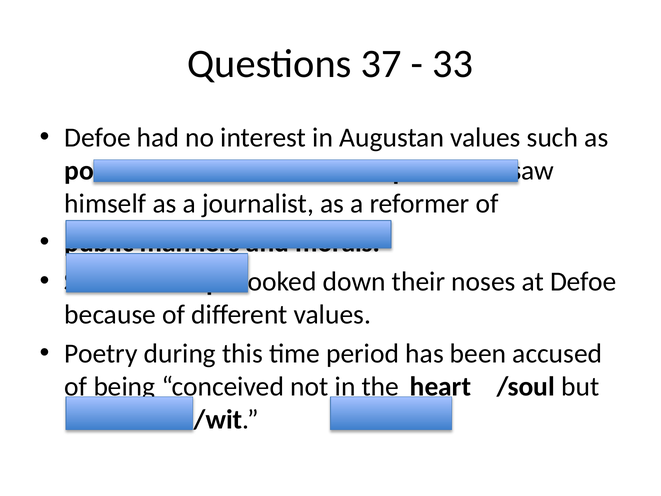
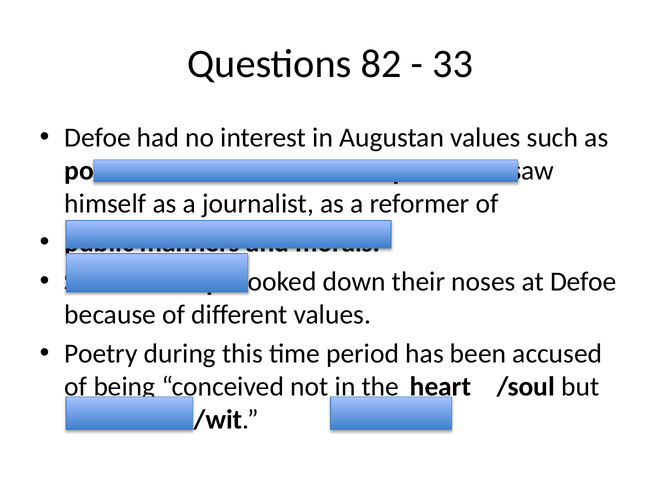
37: 37 -> 82
